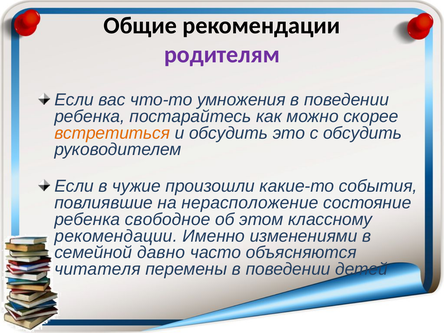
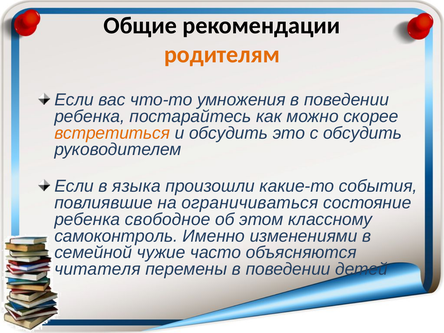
родителям colour: purple -> orange
чужие: чужие -> языка
нерасположение: нерасположение -> ограничиваться
рекомендации at (116, 236): рекомендации -> самоконтроль
давно: давно -> чужие
